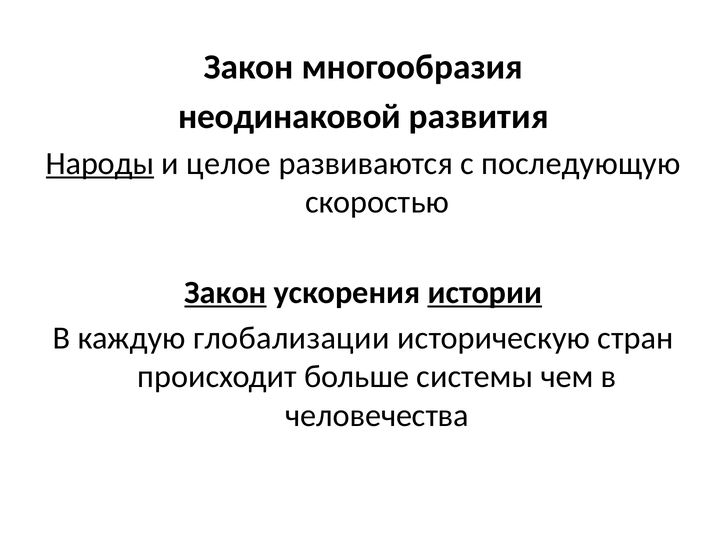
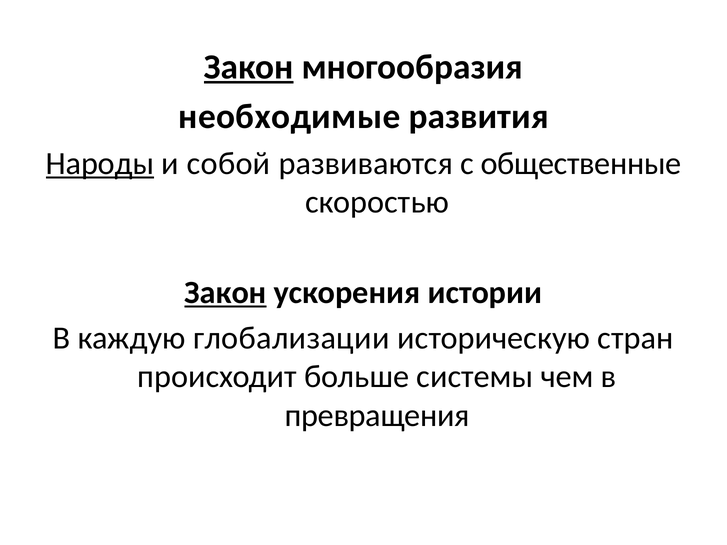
Закон at (249, 67) underline: none -> present
неодинаковой: неодинаковой -> необходимые
целое: целое -> собой
последующую: последующую -> общественные
истории underline: present -> none
человечества: человечества -> превращения
